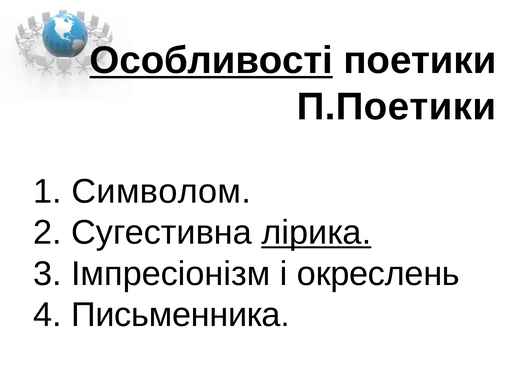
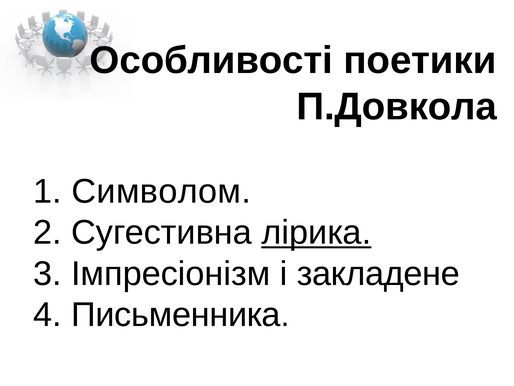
Особливості underline: present -> none
П.Поетики: П.Поетики -> П.Довкола
окреслень: окреслень -> закладене
